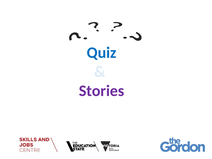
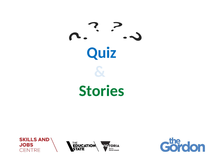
Stories colour: purple -> green
